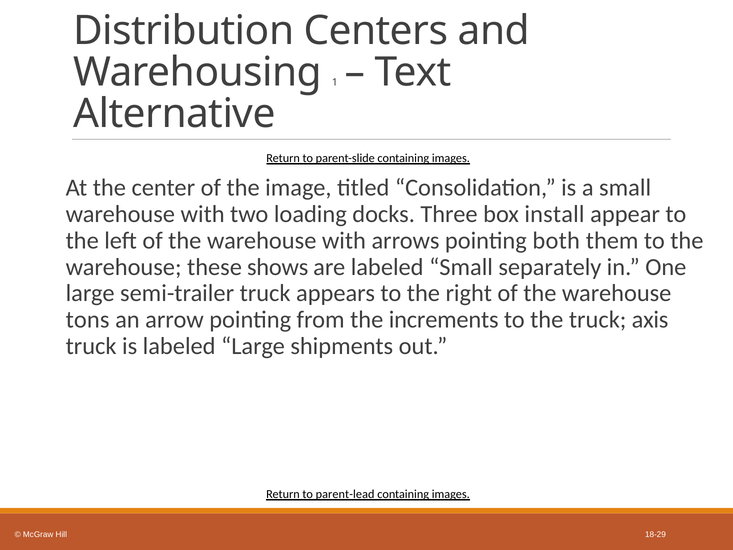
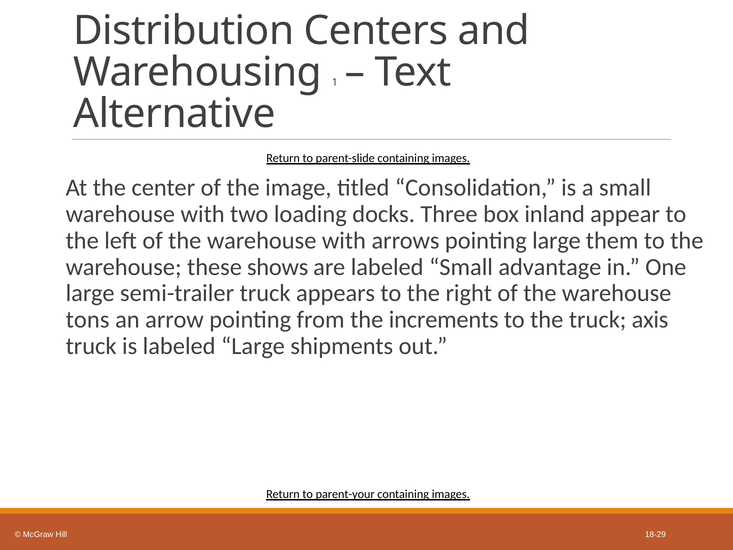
install: install -> inland
pointing both: both -> large
separately: separately -> advantage
parent-lead: parent-lead -> parent-your
